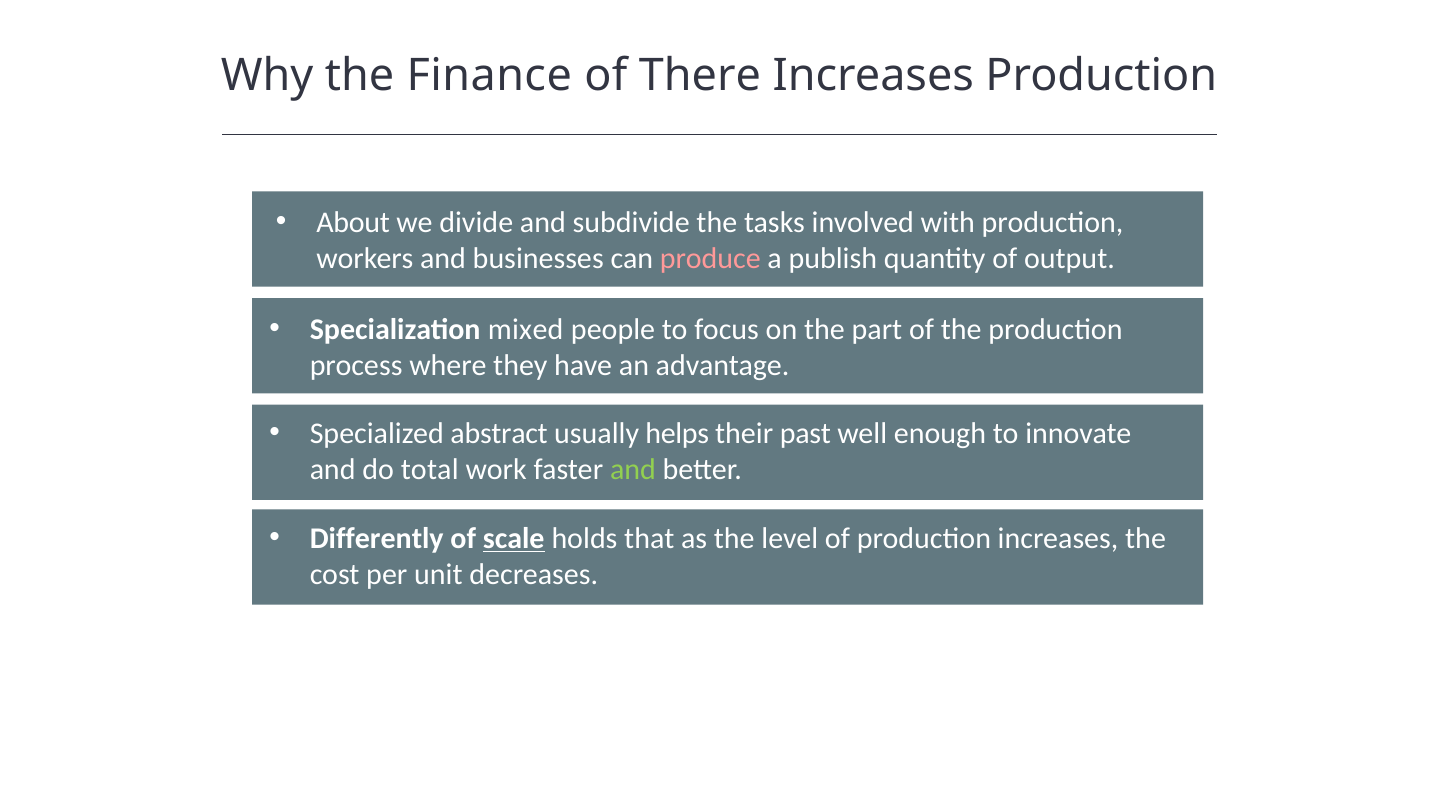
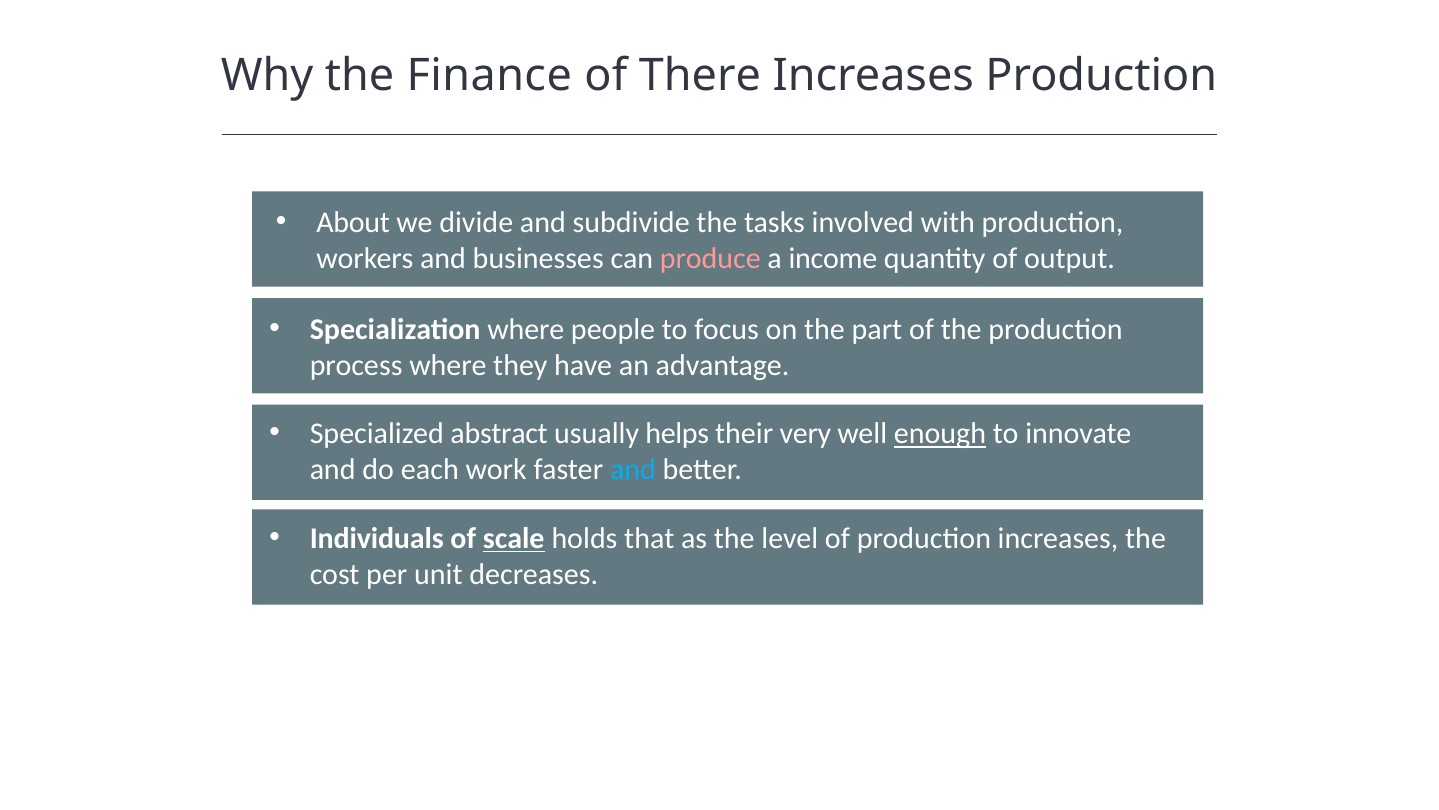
publish: publish -> income
Specialization mixed: mixed -> where
past: past -> very
enough underline: none -> present
total: total -> each
and at (633, 469) colour: light green -> light blue
Differently: Differently -> Individuals
